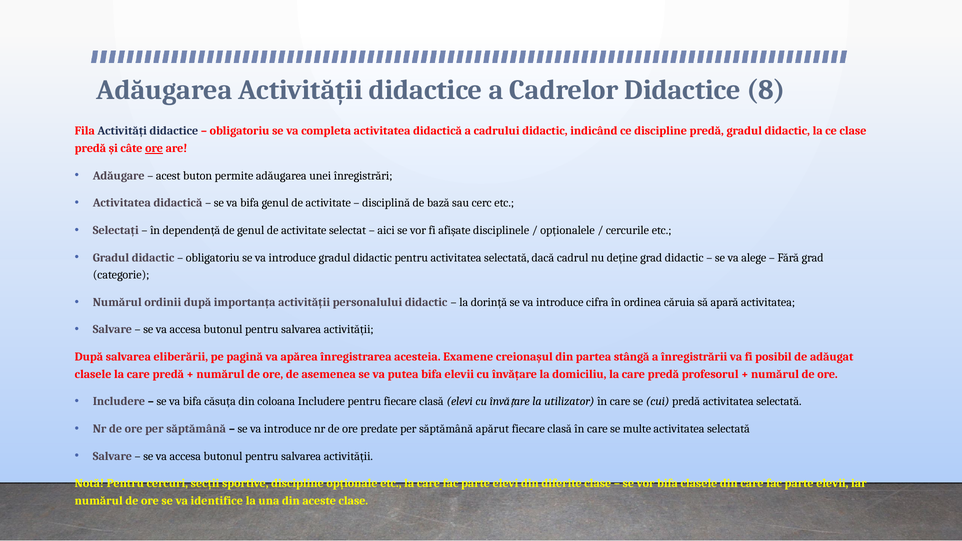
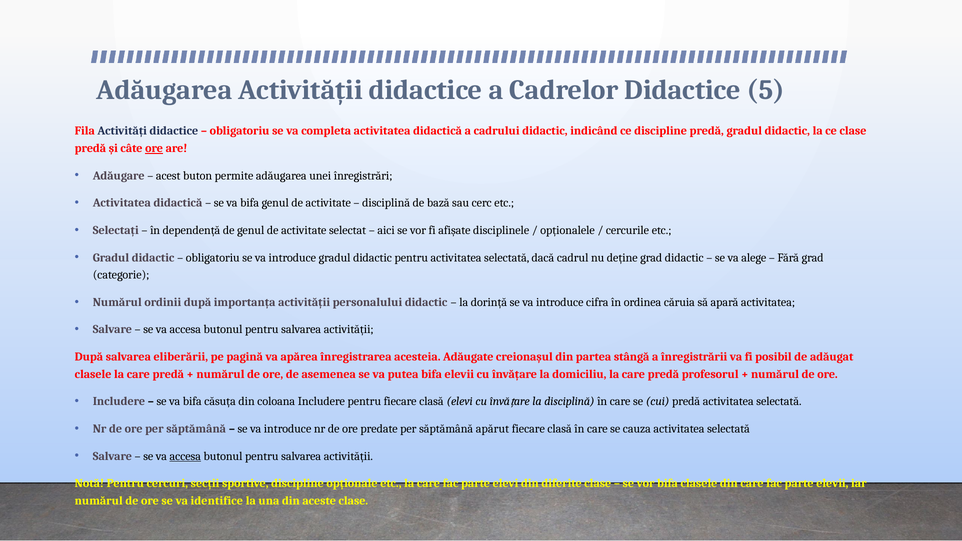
8: 8 -> 5
Examene: Examene -> Adăugate
la utilizator: utilizator -> disciplină
multe: multe -> cauza
accesa at (185, 456) underline: none -> present
